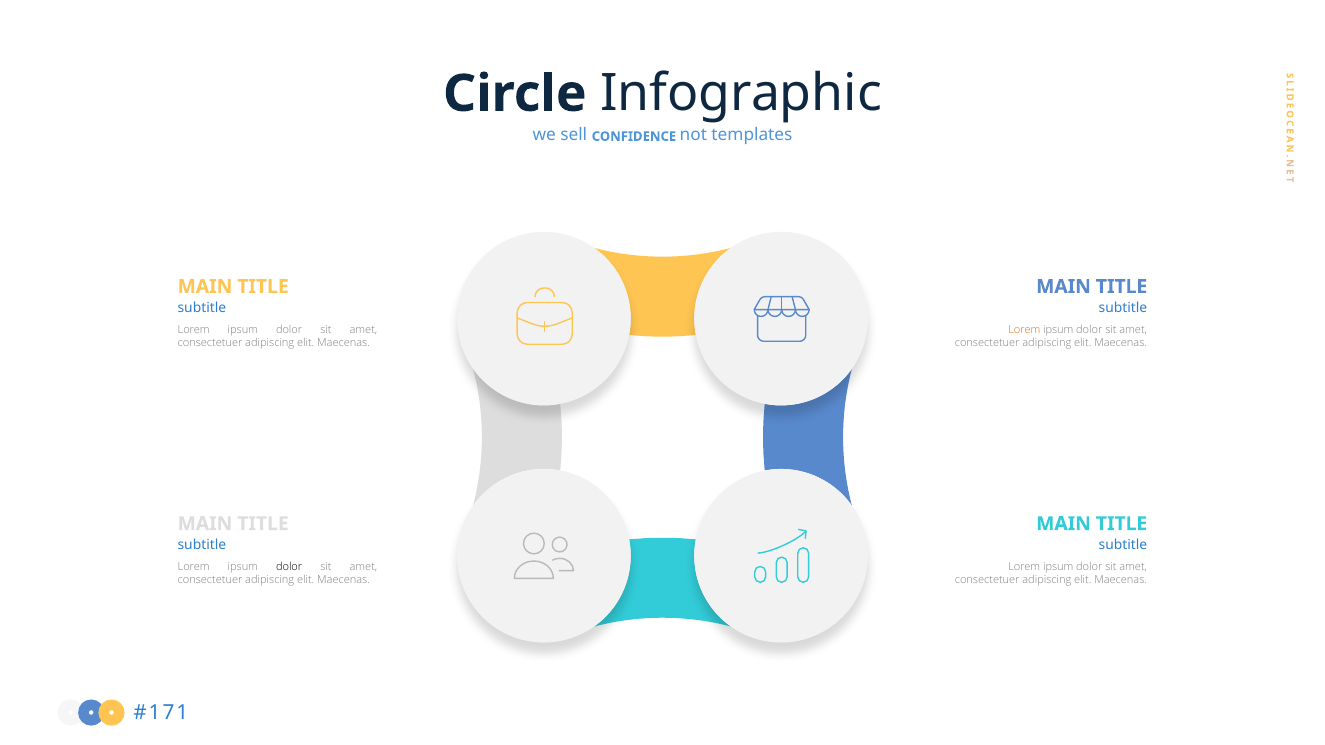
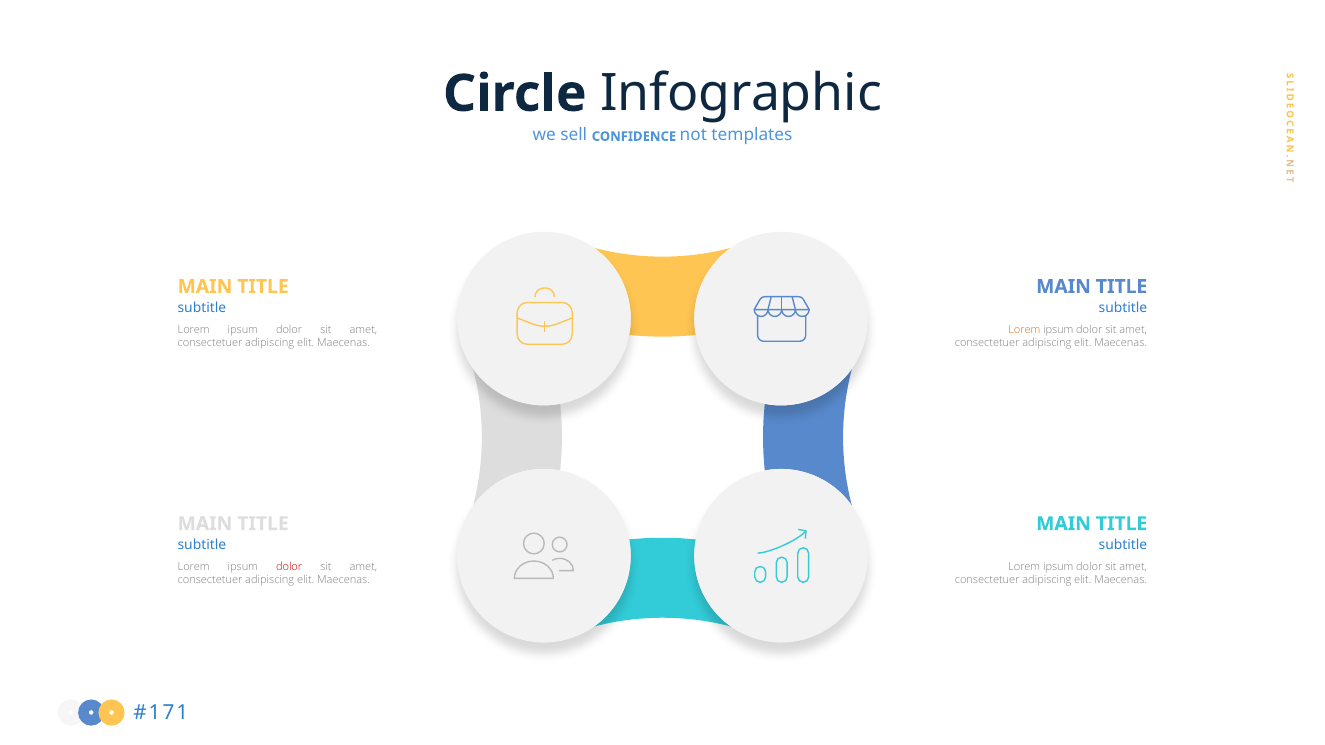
dolor at (289, 567) colour: black -> red
